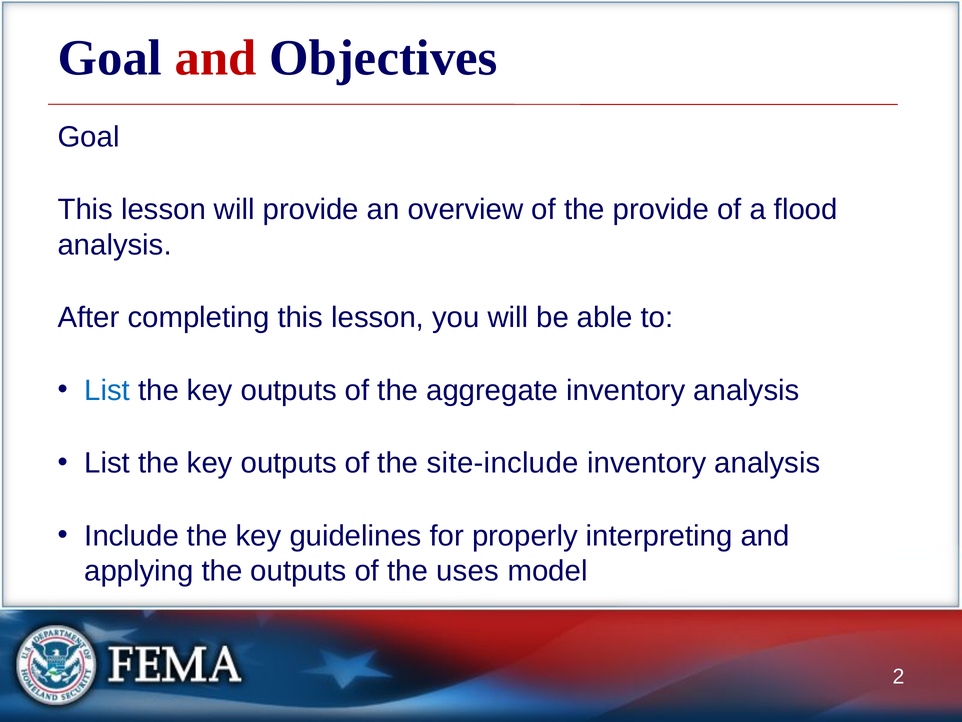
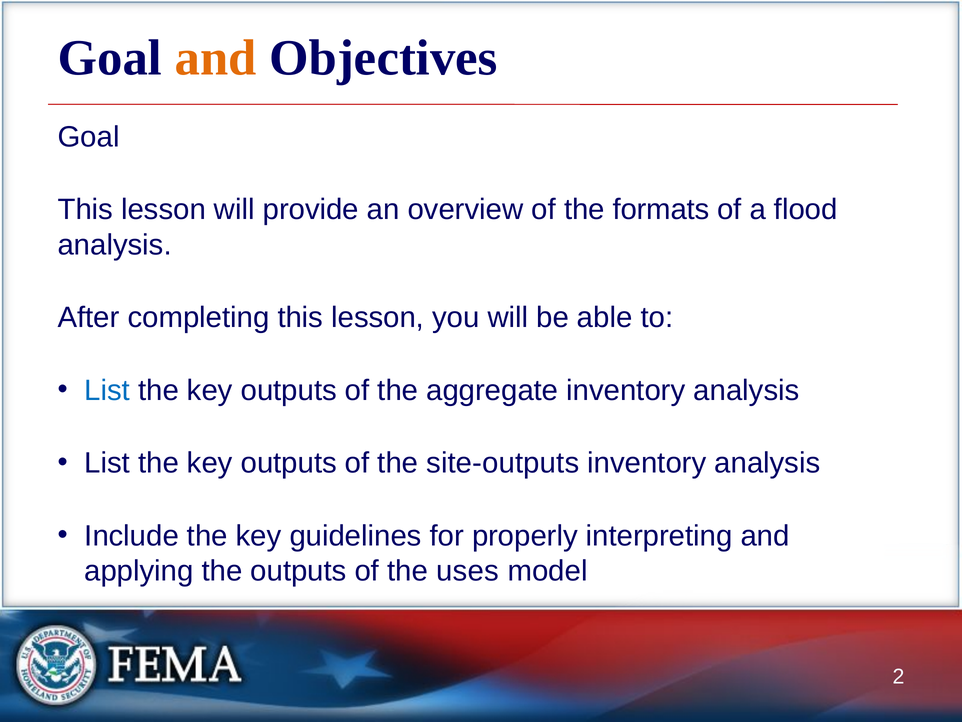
and at (216, 58) colour: red -> orange
the provide: provide -> formats
site-include: site-include -> site-outputs
